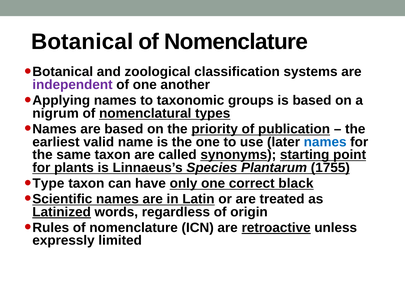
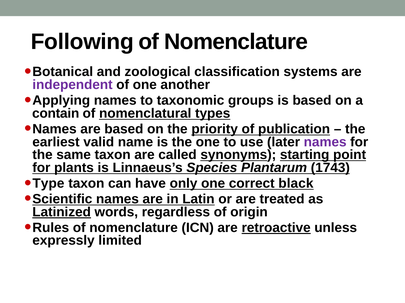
Botanical at (82, 42): Botanical -> Following
nigrum: nigrum -> contain
names at (325, 142) colour: blue -> purple
1755: 1755 -> 1743
